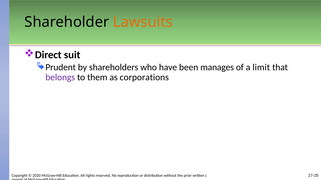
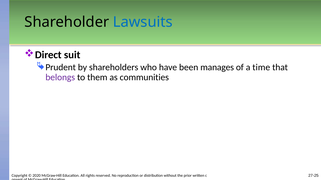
Lawsuits colour: orange -> blue
limit: limit -> time
corporations: corporations -> communities
